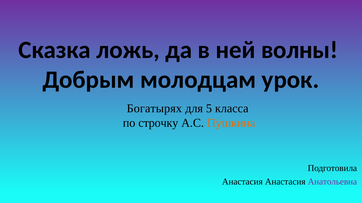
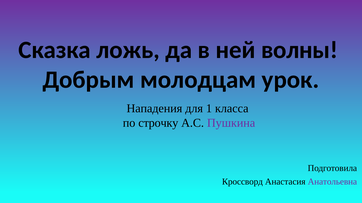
Богатырях: Богатырях -> Нападения
5: 5 -> 1
Пушкина colour: orange -> purple
Анастасия at (242, 182): Анастасия -> Кроссворд
